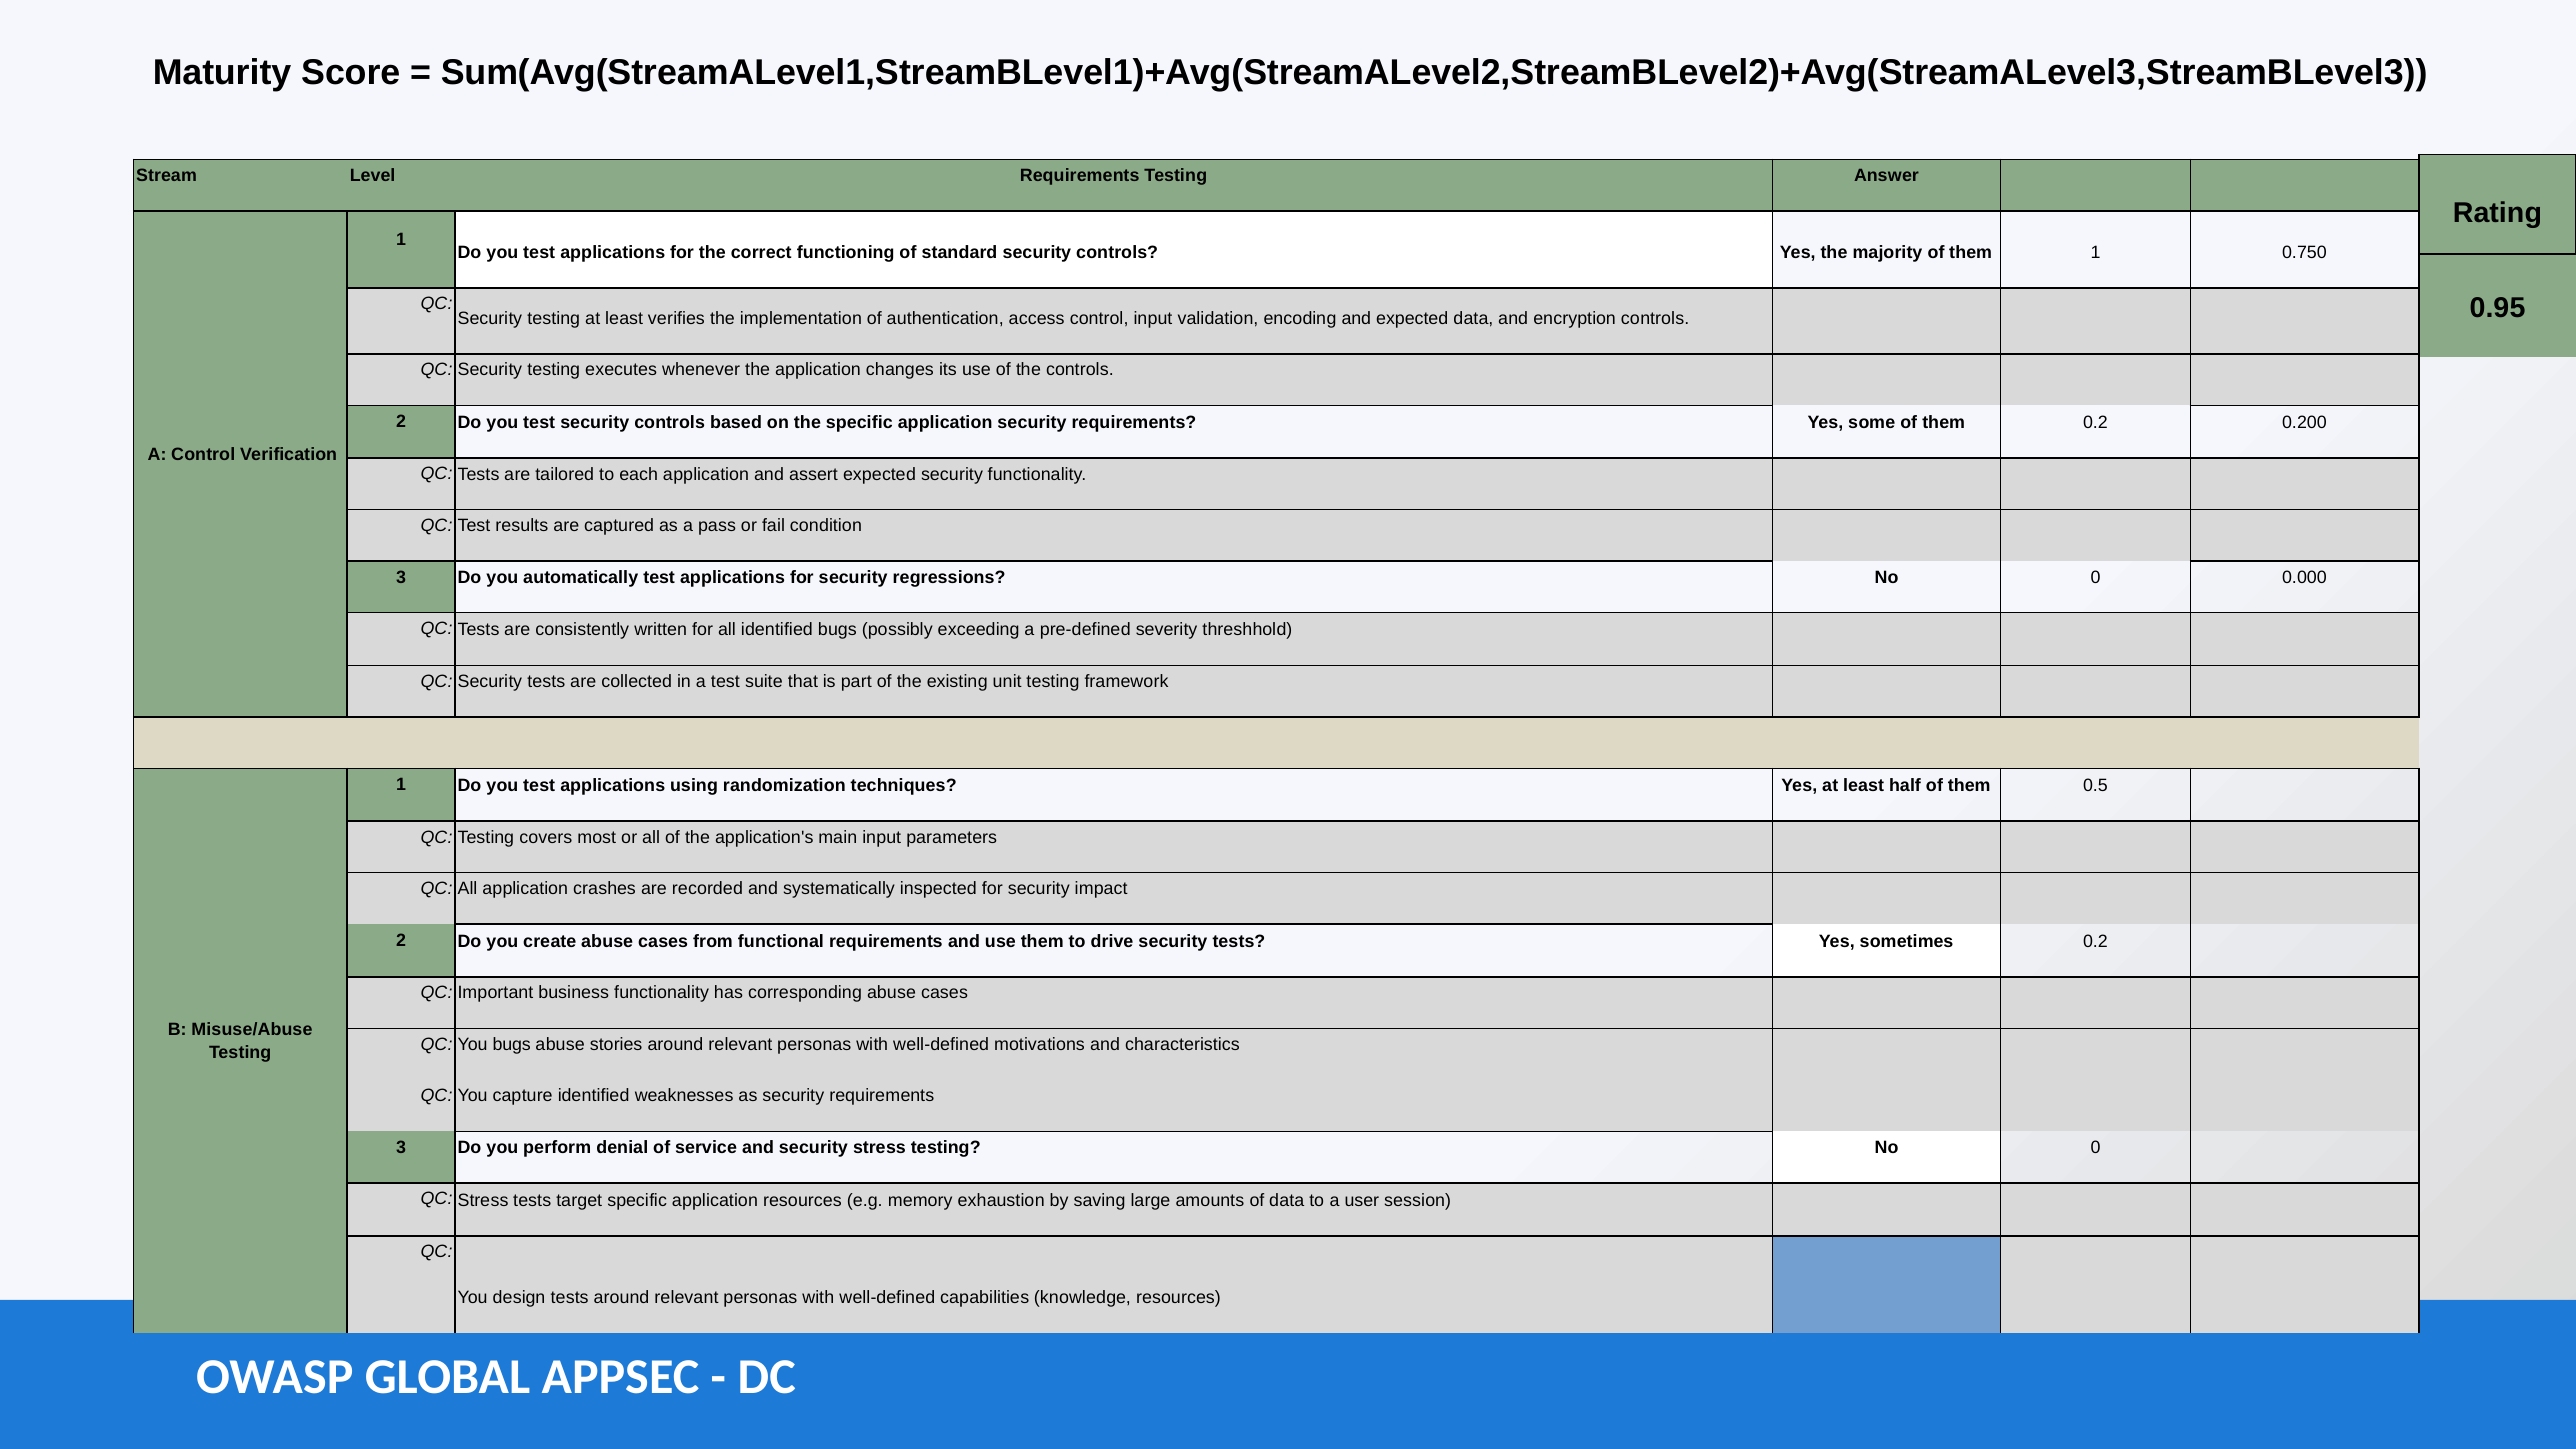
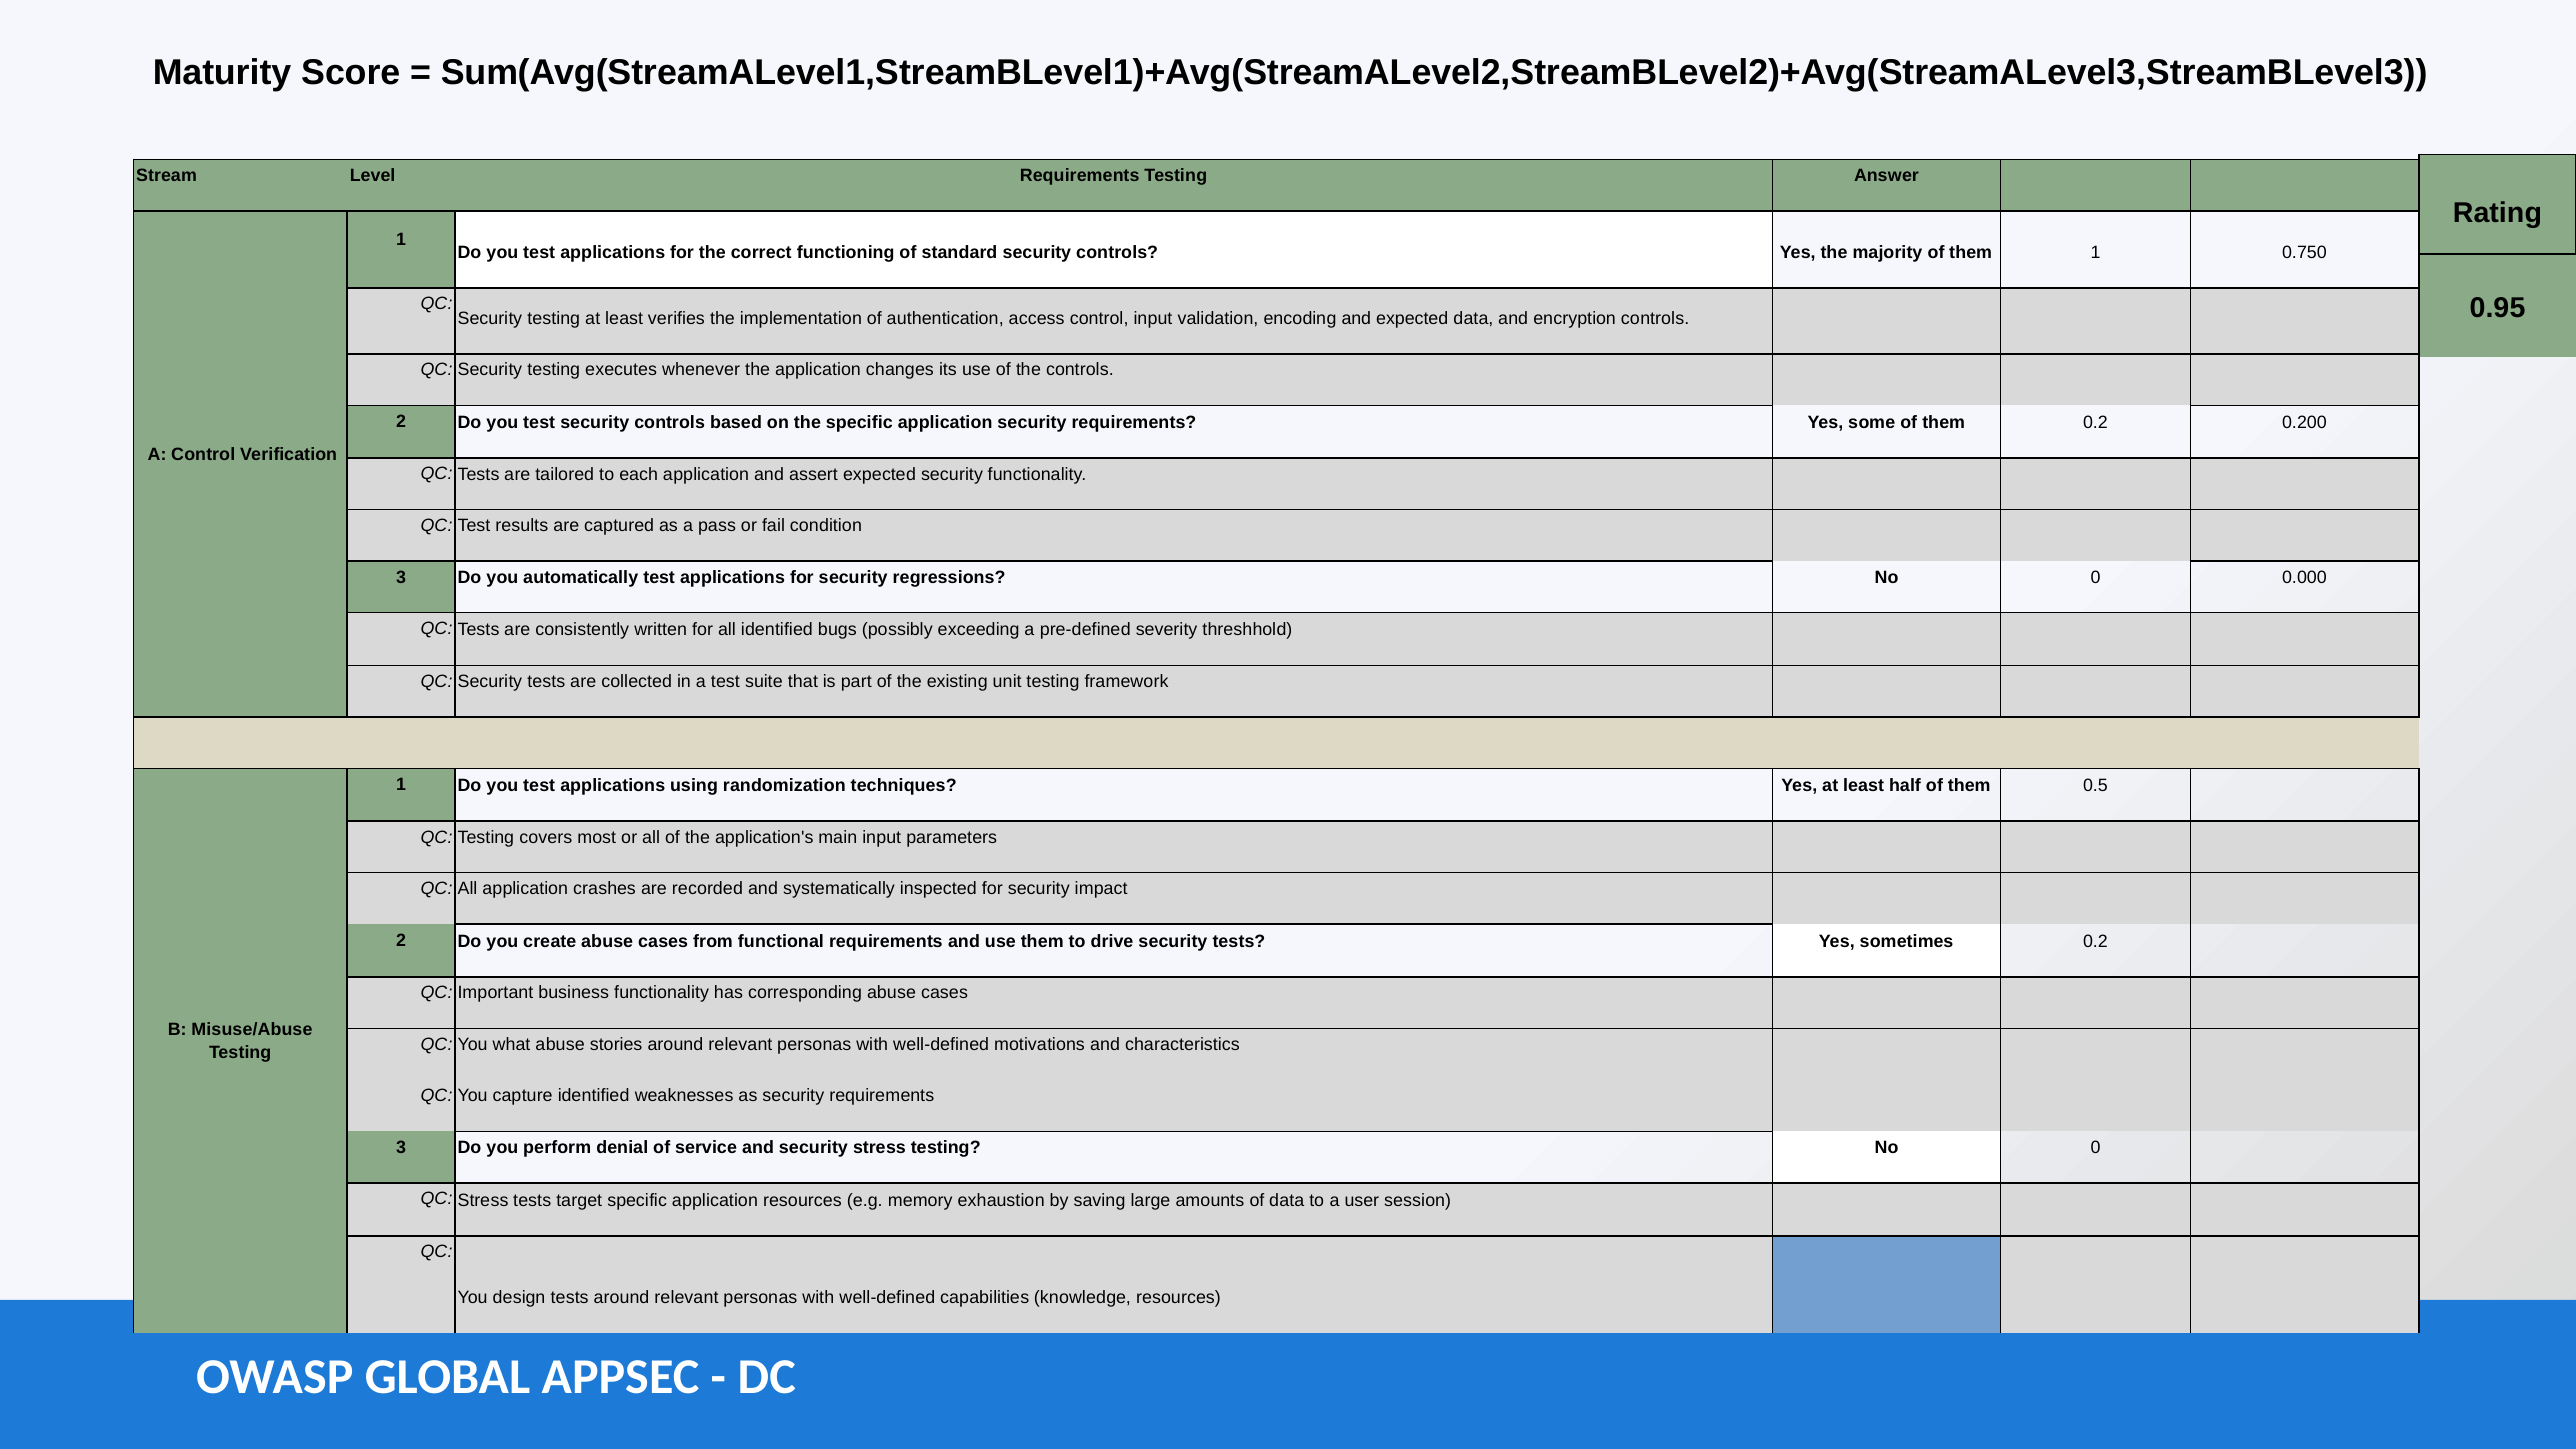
You bugs: bugs -> what
